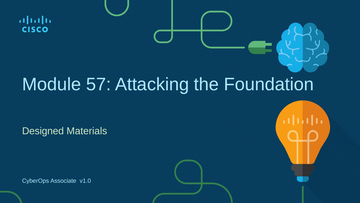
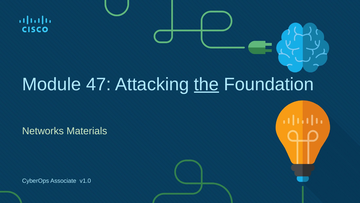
57: 57 -> 47
the underline: none -> present
Designed: Designed -> Networks
